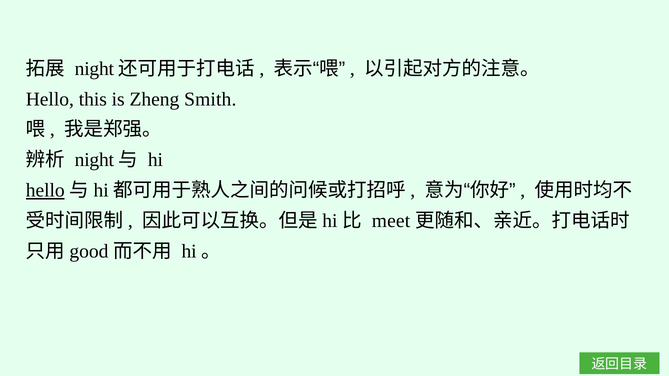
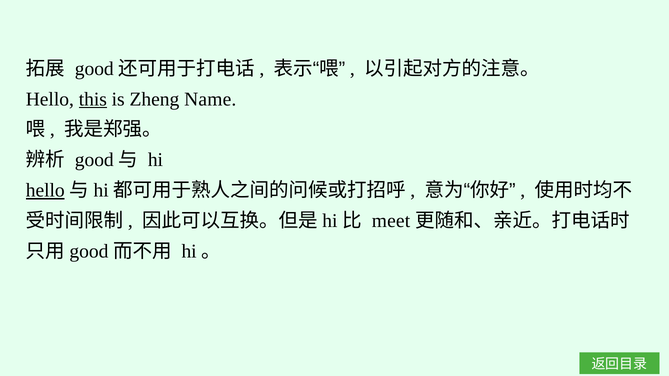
night at (94, 69): night -> good
this underline: none -> present
Smith: Smith -> Name
night at (94, 160): night -> good
